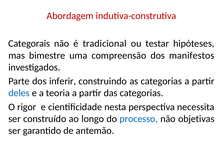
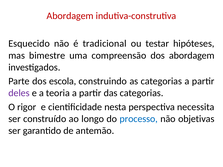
Categorais: Categorais -> Esquecido
dos manifestos: manifestos -> abordagem
inferir: inferir -> escola
deles colour: blue -> purple
